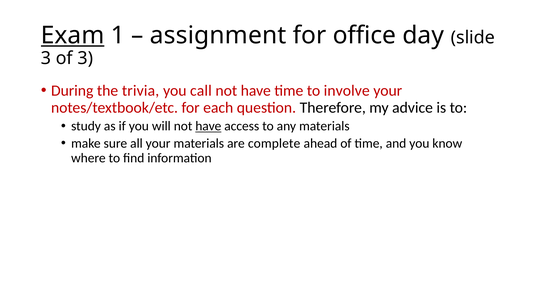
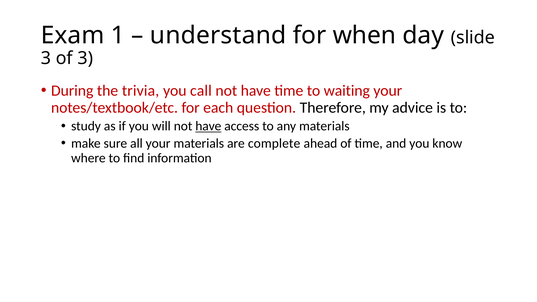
Exam underline: present -> none
assignment: assignment -> understand
office: office -> when
involve: involve -> waiting
